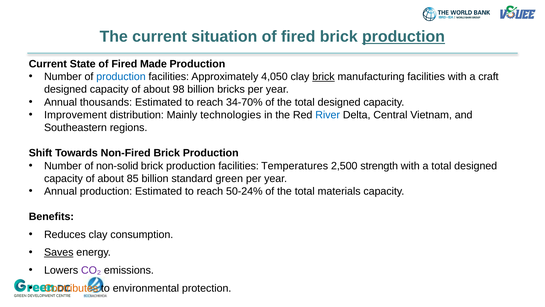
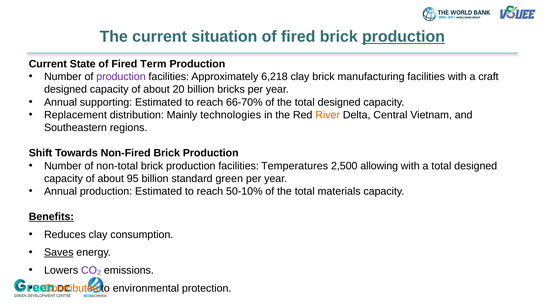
Made: Made -> Term
production at (121, 77) colour: blue -> purple
4,050: 4,050 -> 6,218
brick at (323, 77) underline: present -> none
98: 98 -> 20
thousands: thousands -> supporting
34-70%: 34-70% -> 66-70%
Improvement: Improvement -> Replacement
River colour: blue -> orange
non-solid: non-solid -> non-total
strength: strength -> allowing
85: 85 -> 95
50-24%: 50-24% -> 50-10%
Benefits underline: none -> present
